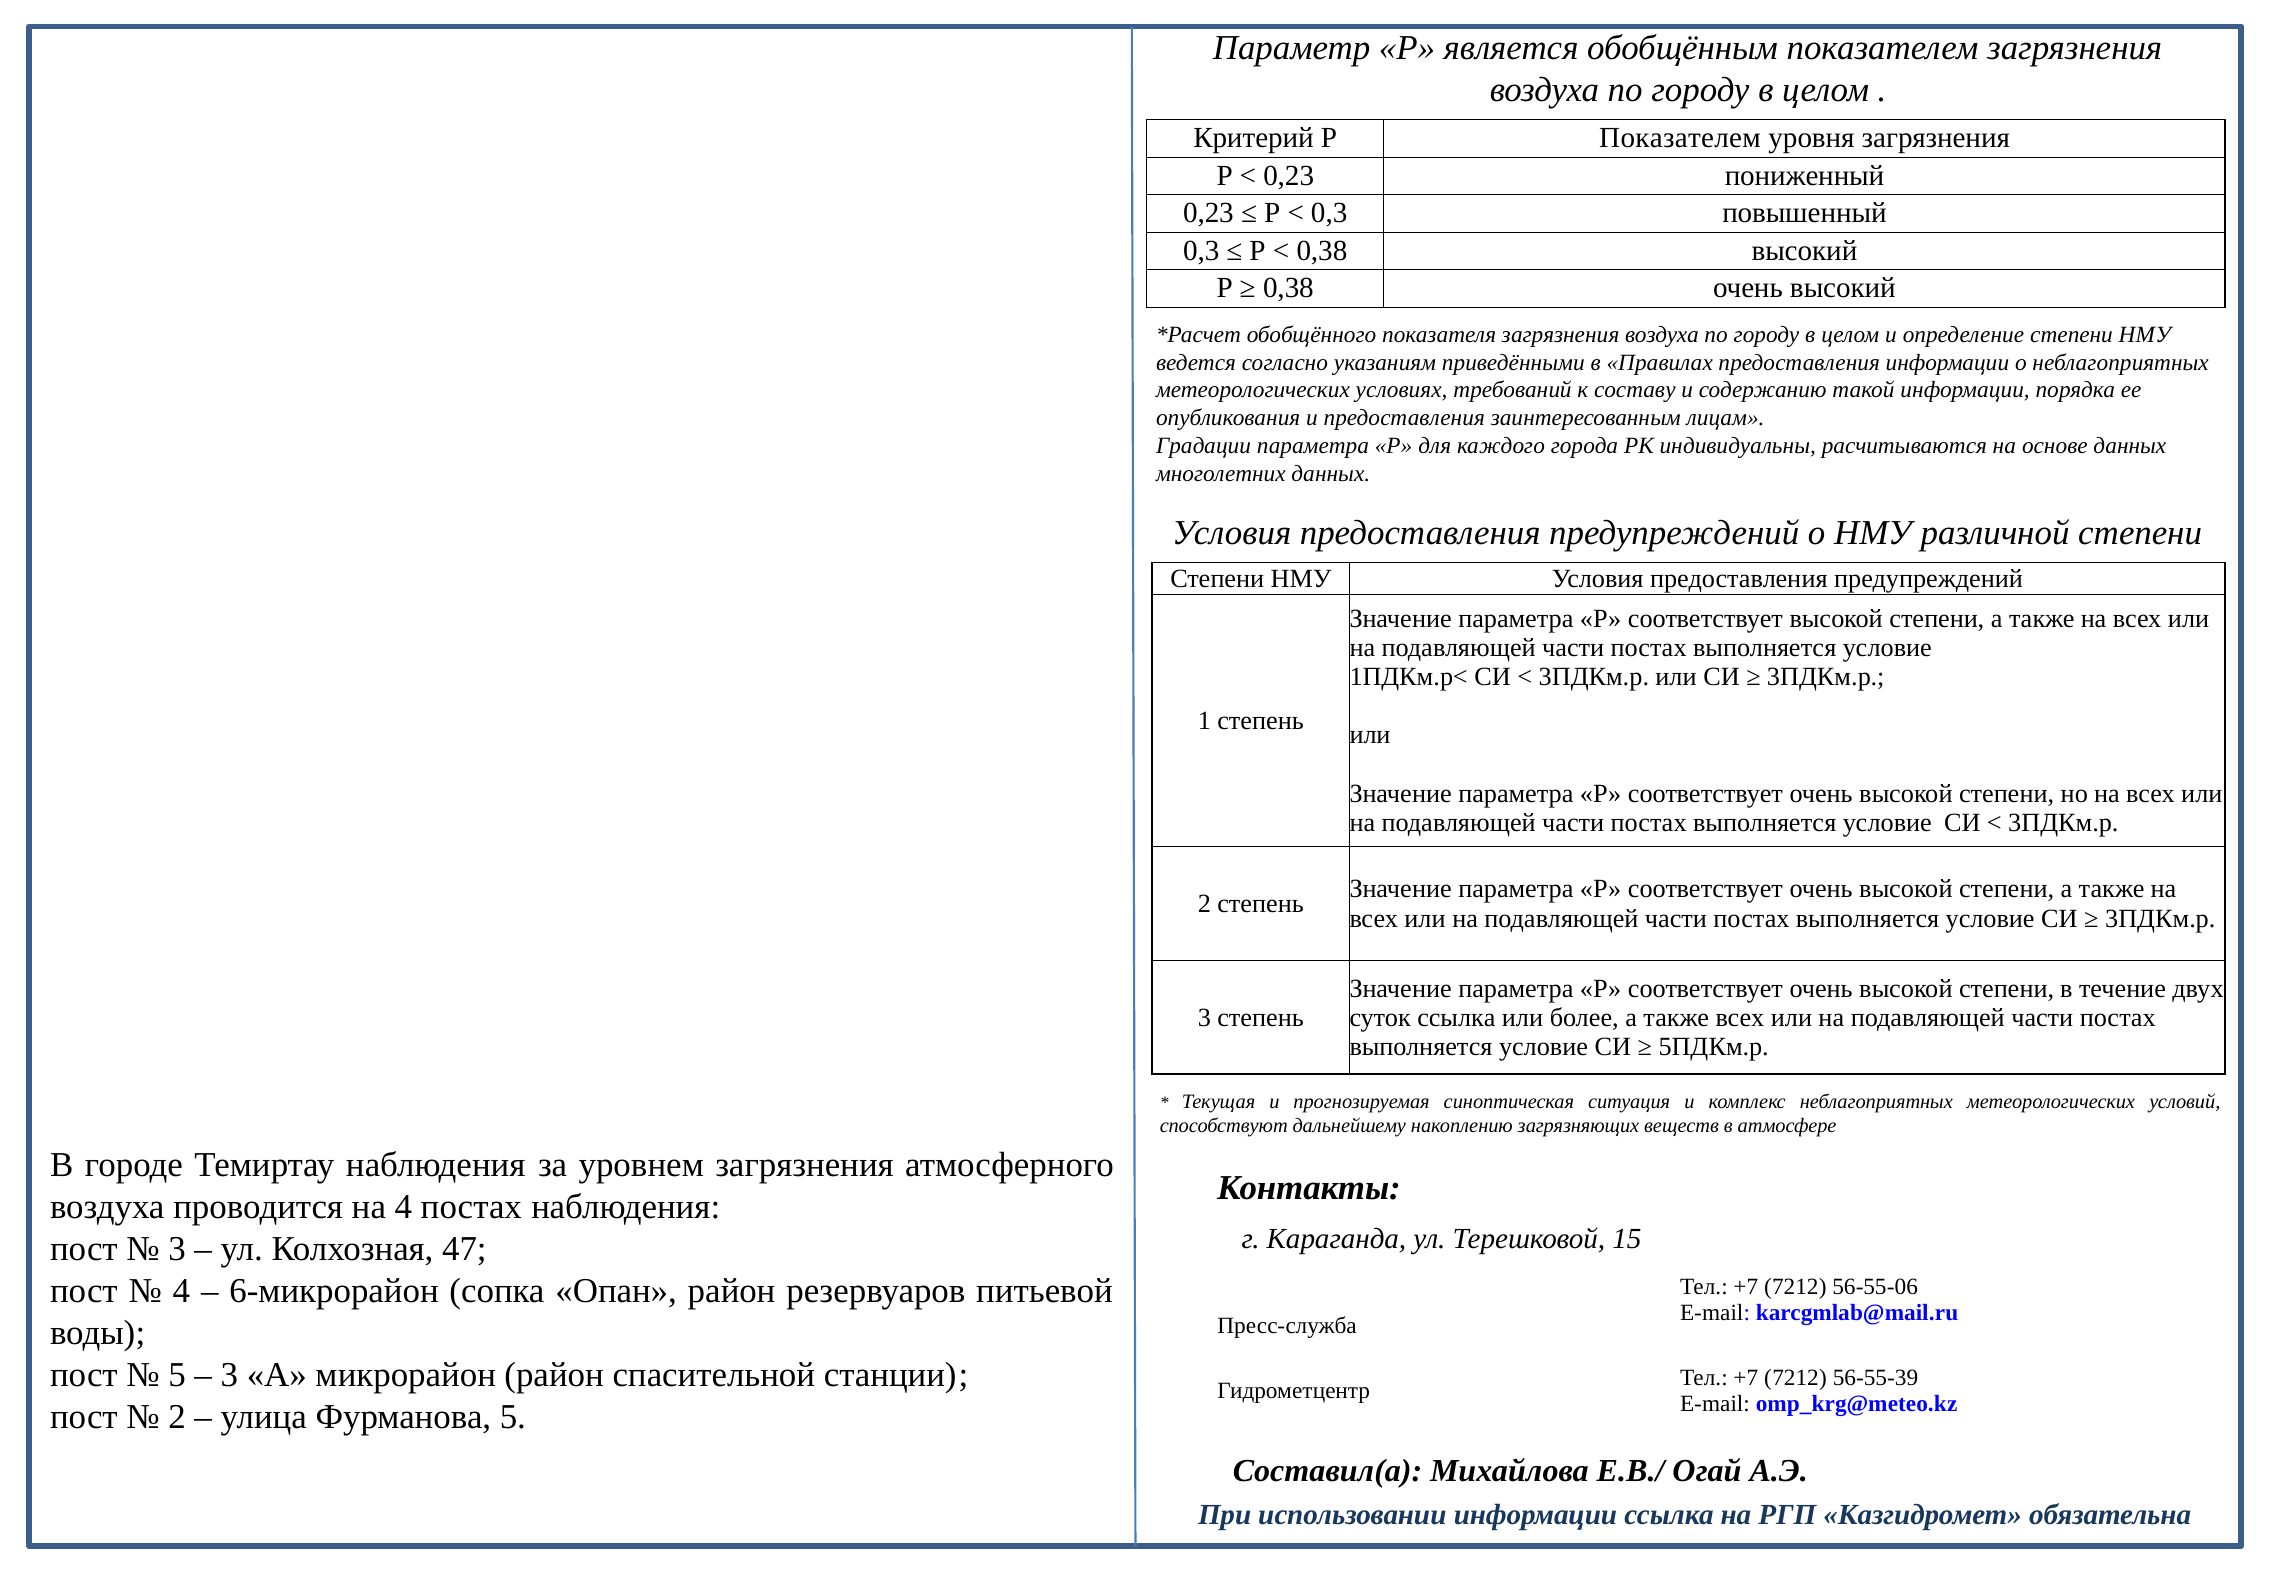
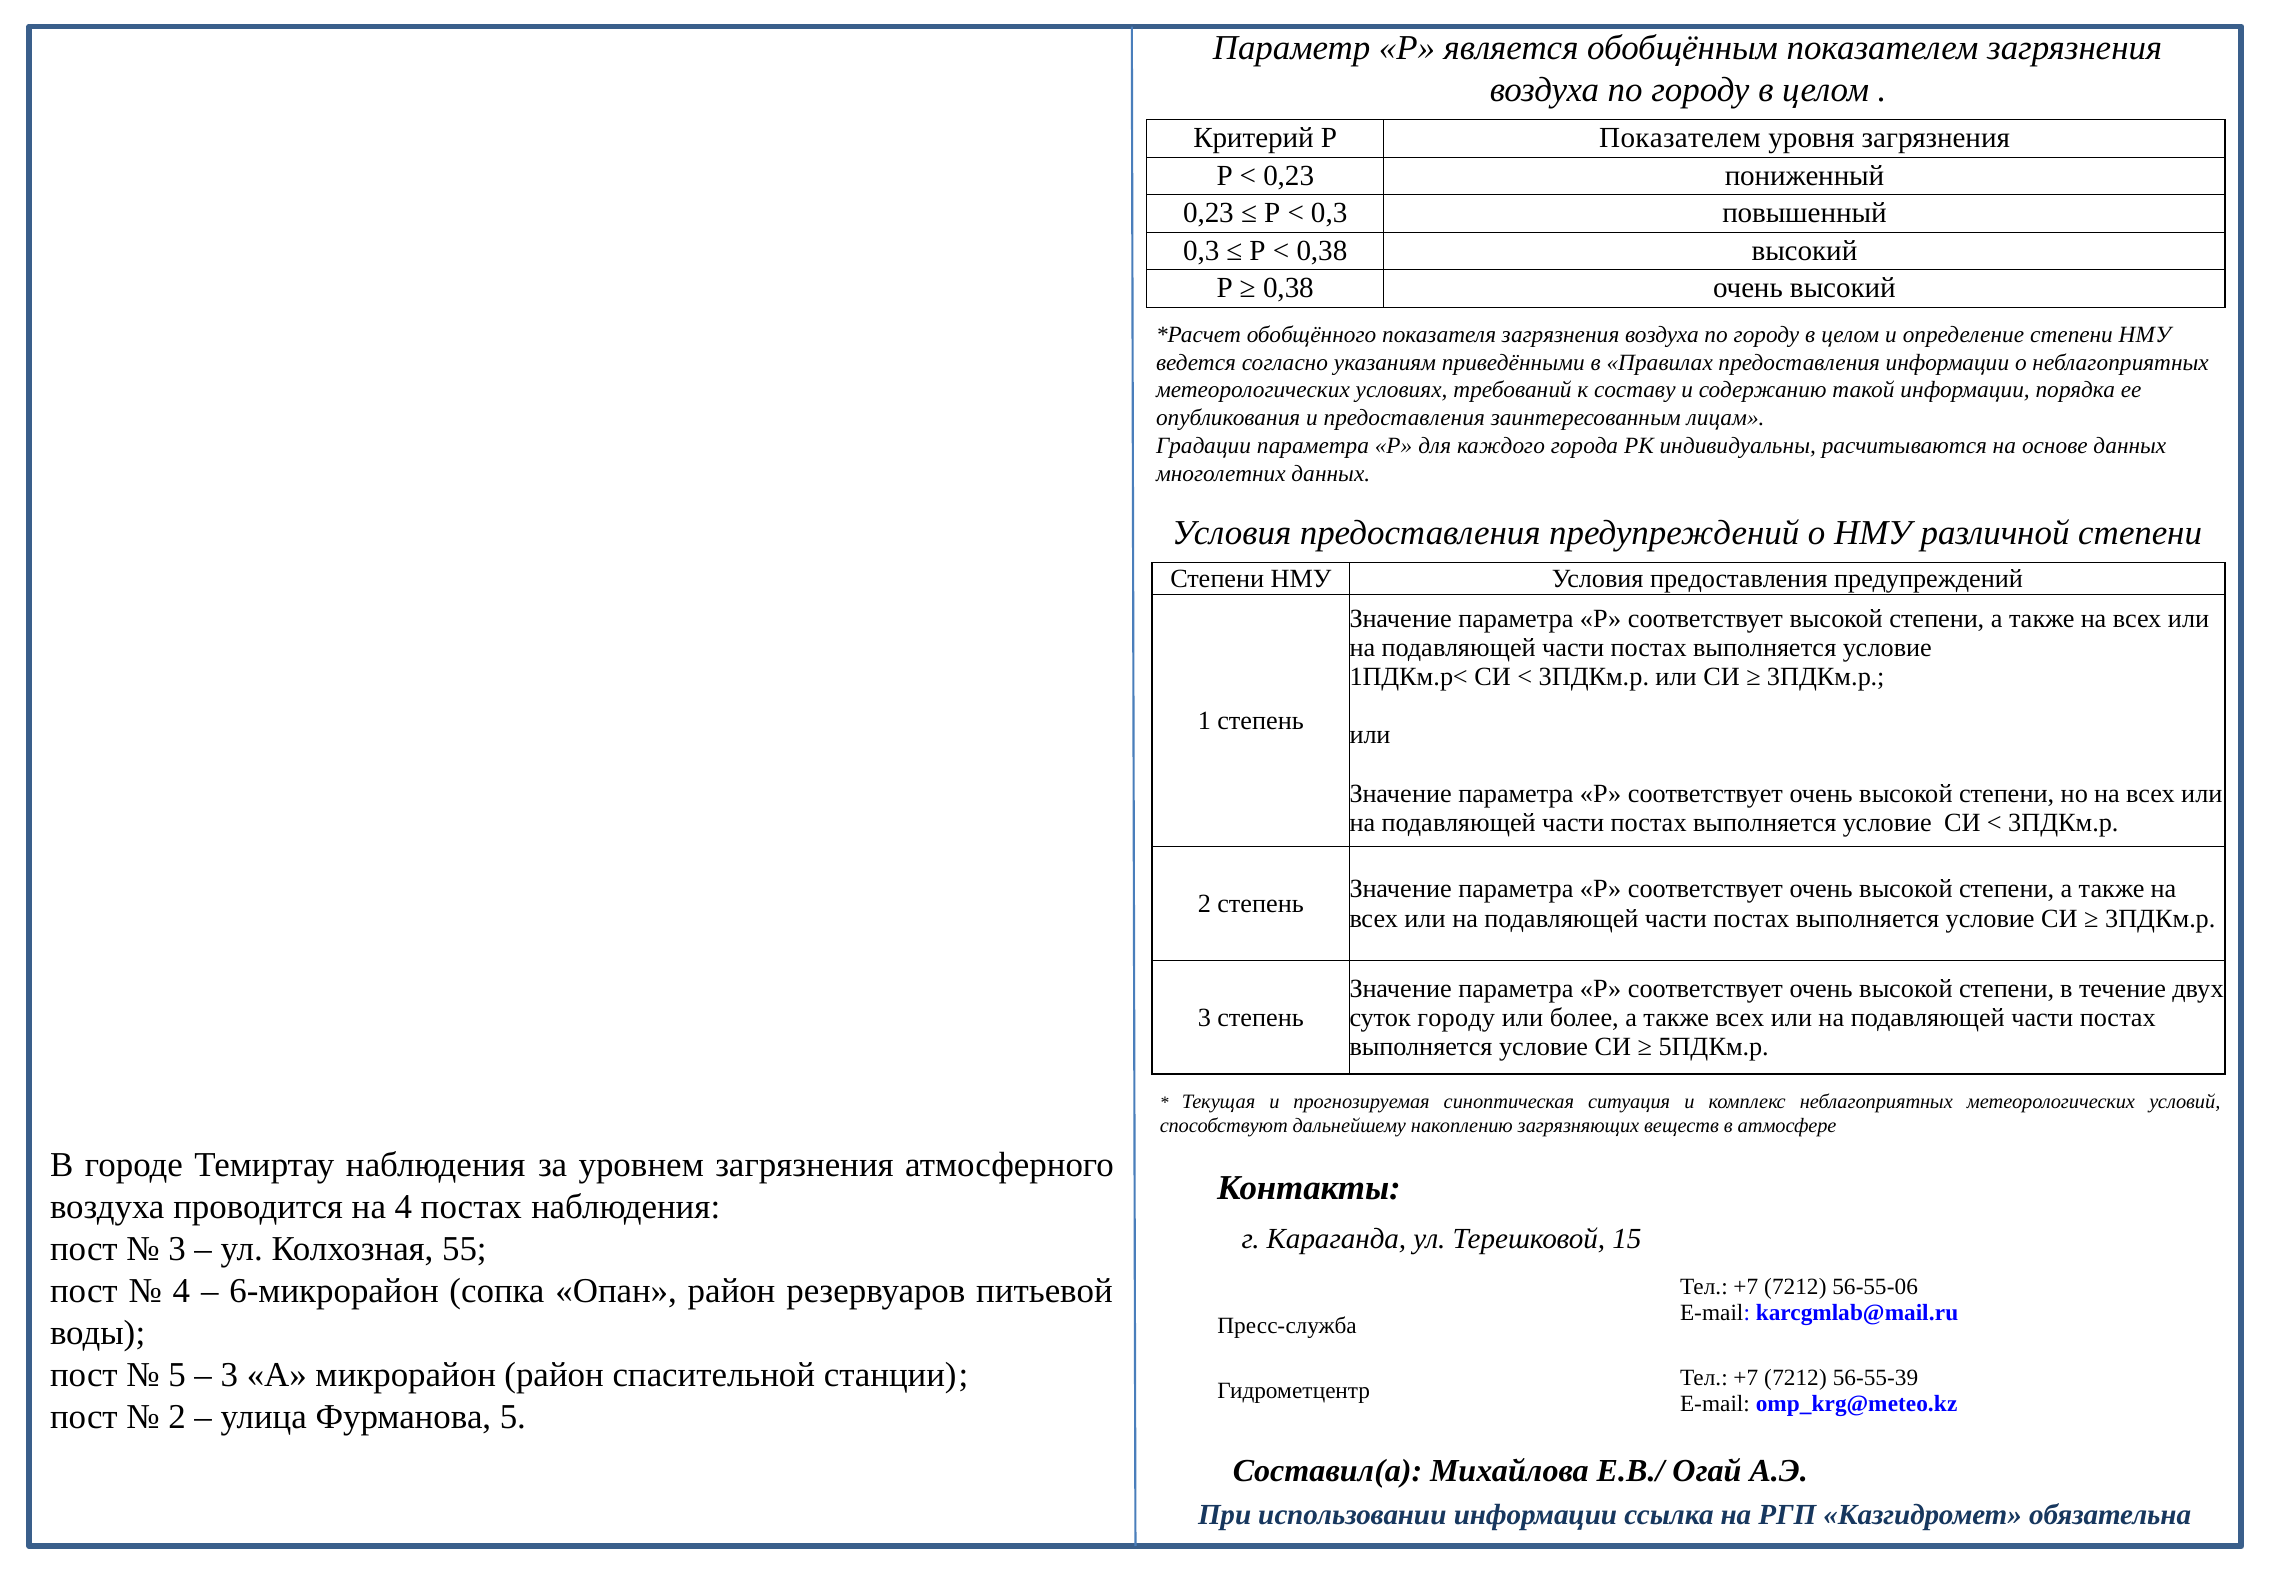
суток ссылка: ссылка -> городу
47: 47 -> 55
